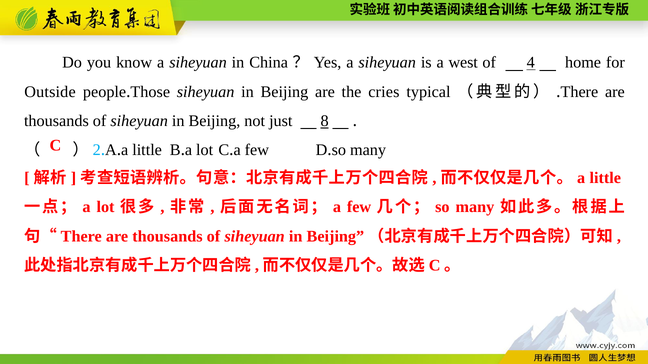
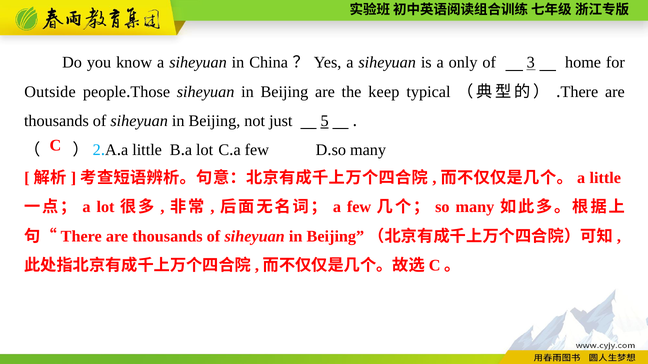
west: west -> only
4: 4 -> 3
cries: cries -> keep
8: 8 -> 5
